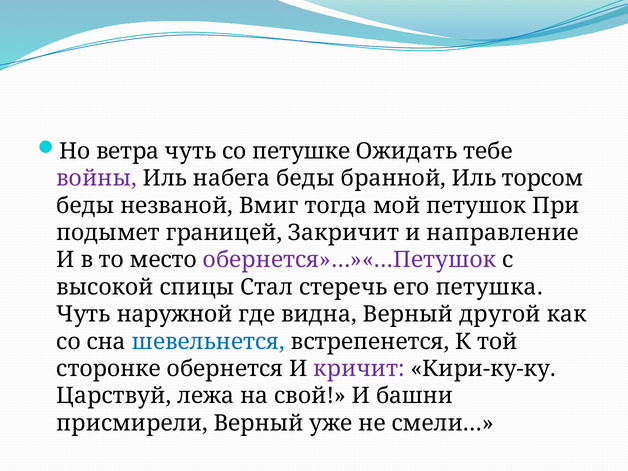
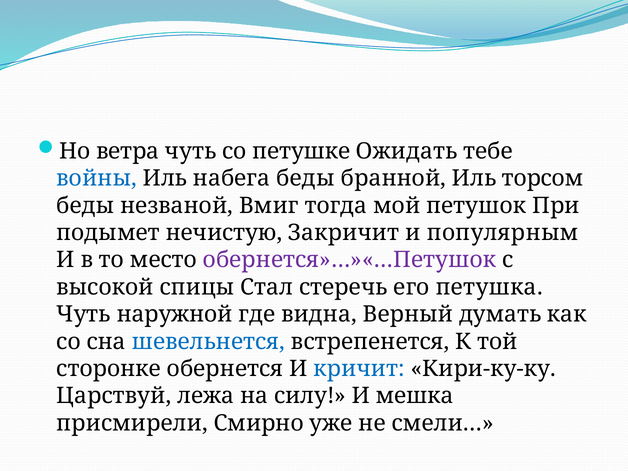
войны colour: purple -> blue
границей: границей -> нечистую
направление: направление -> популярным
другой: другой -> думать
кричит colour: purple -> blue
свой: свой -> силу
башни: башни -> мешка
присмирели Верный: Верный -> Смирно
